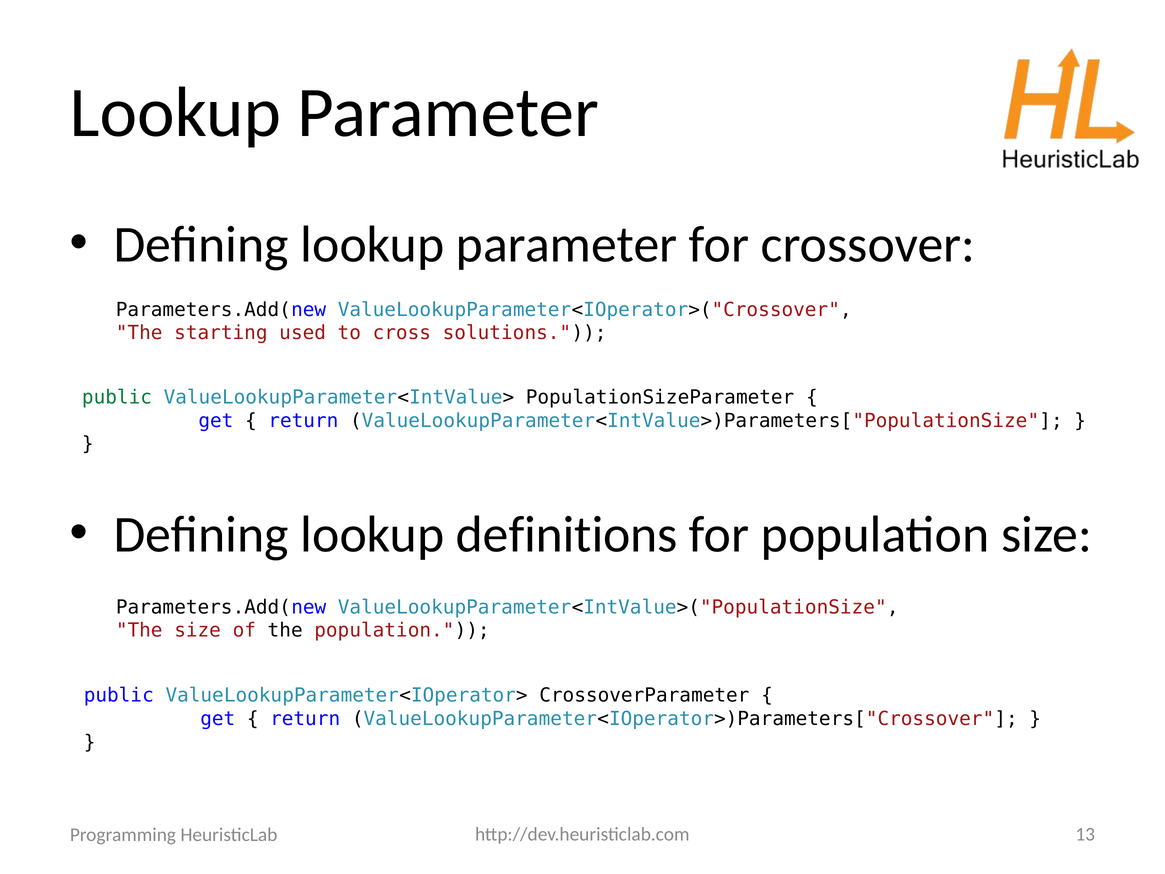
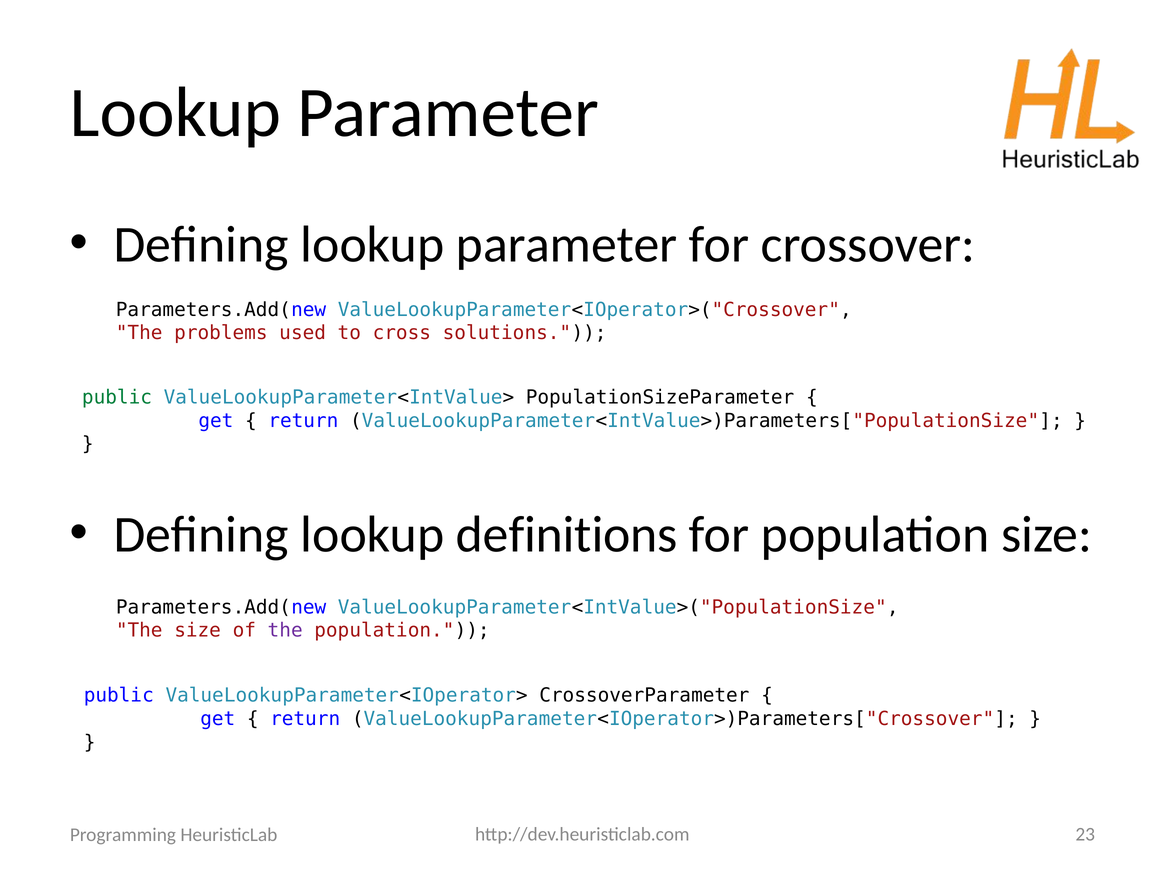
starting: starting -> problems
the at (285, 630) colour: black -> purple
13: 13 -> 23
